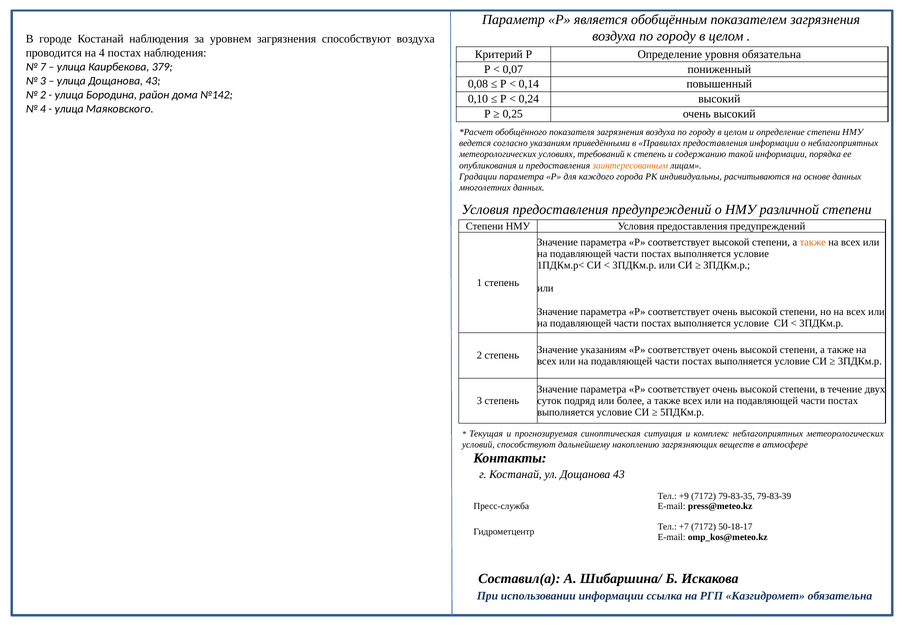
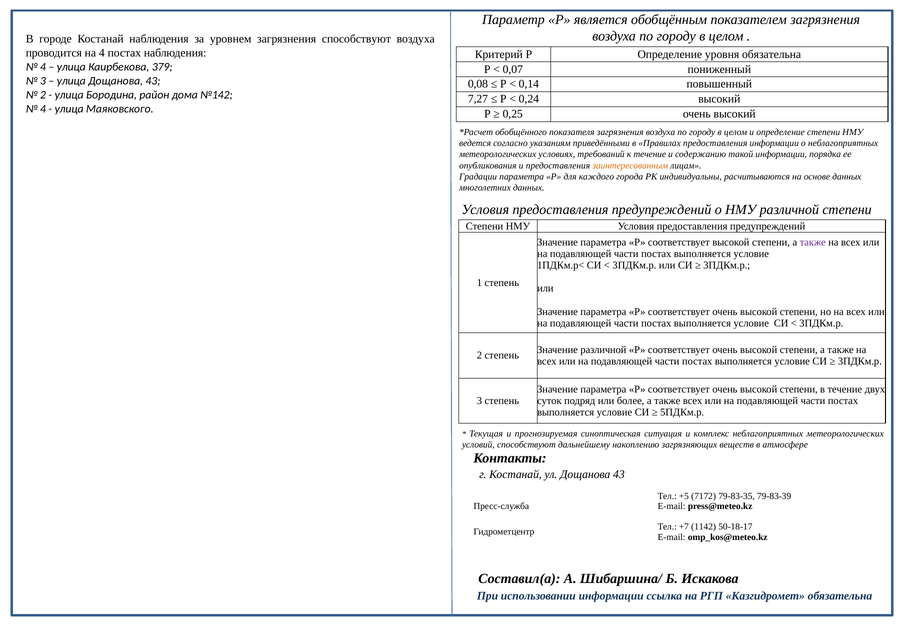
7 at (43, 67): 7 -> 4
0,10: 0,10 -> 7,27
к степень: степень -> течение
также at (813, 242) colour: orange -> purple
Значение указаниям: указаниям -> различной
+9: +9 -> +5
+7 7172: 7172 -> 1142
